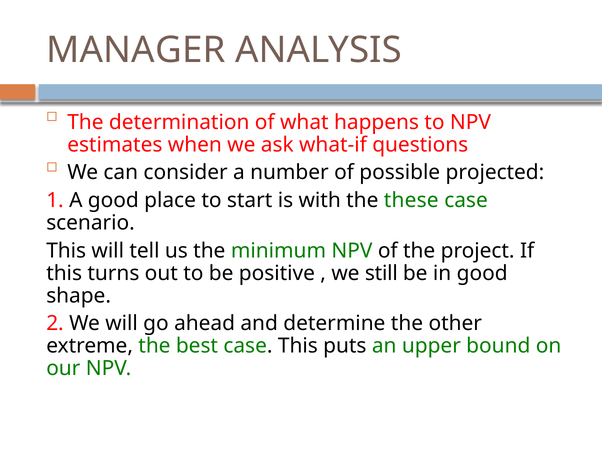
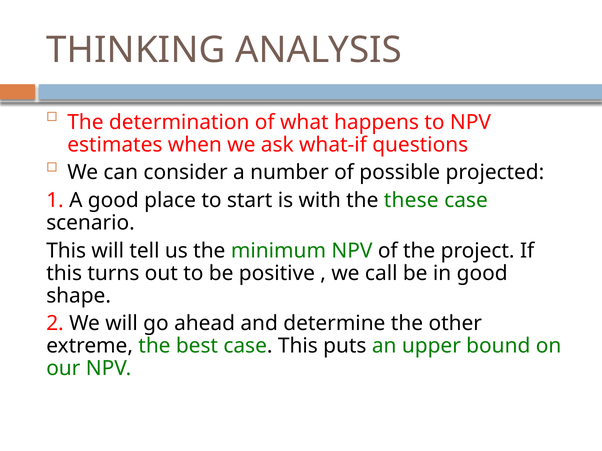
MANAGER: MANAGER -> THINKING
still: still -> call
